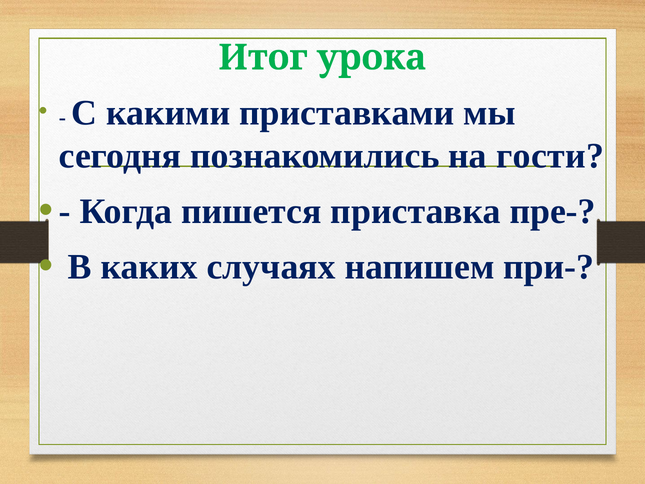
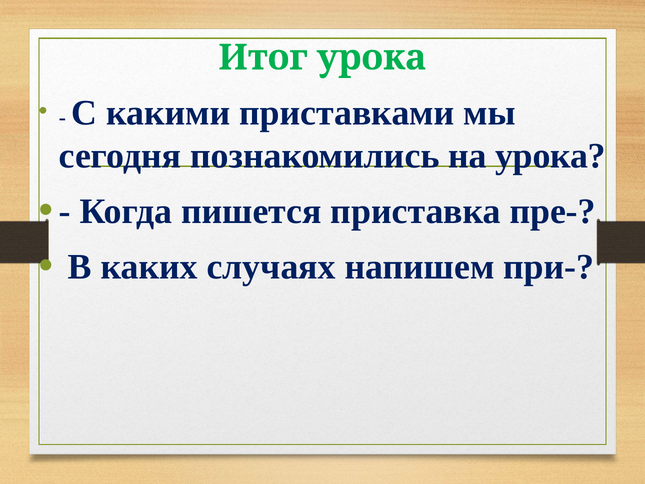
на гости: гости -> урока
